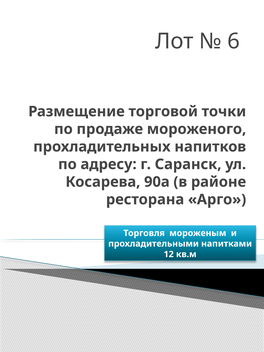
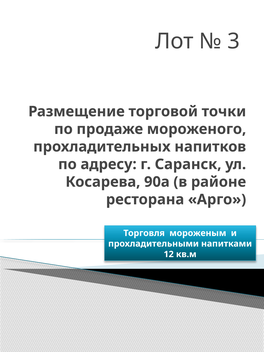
6: 6 -> 3
